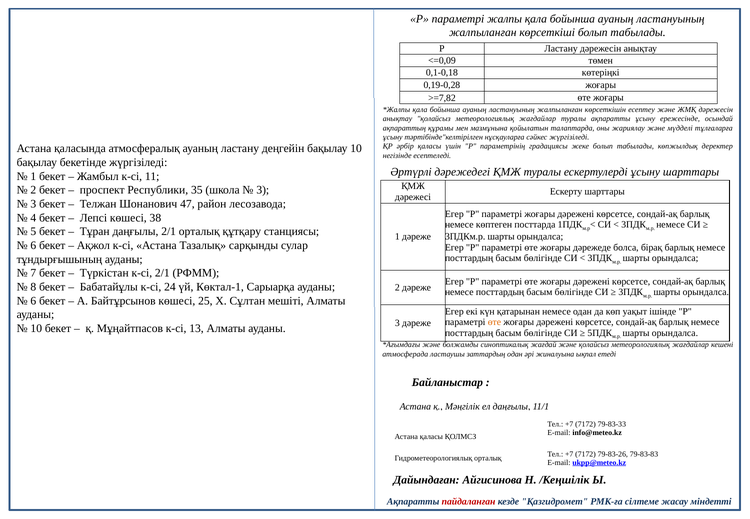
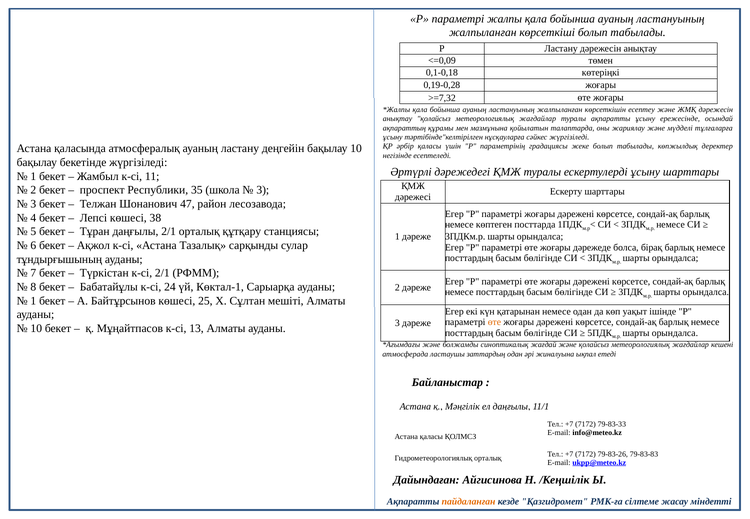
>=7,82: >=7,82 -> >=7,32
6 at (33, 301): 6 -> 1
пайдаланған colour: red -> orange
